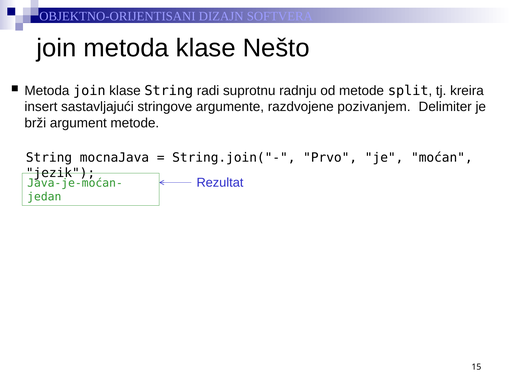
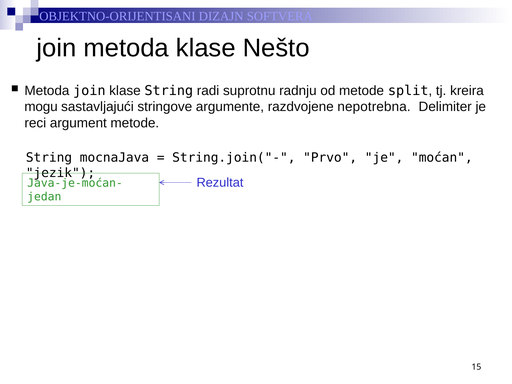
insert: insert -> mogu
pozivanjem: pozivanjem -> nepotrebna
brži: brži -> reci
